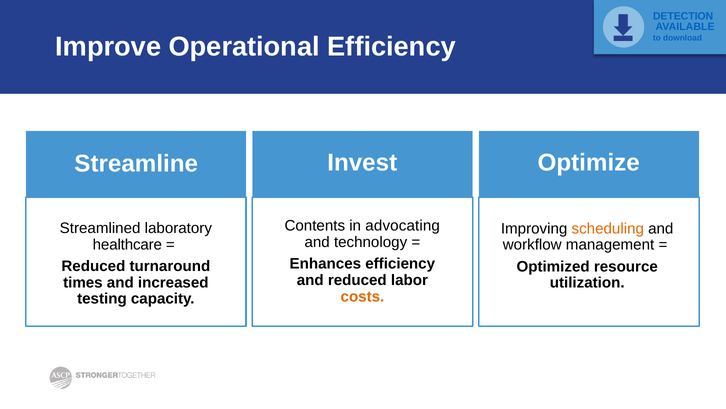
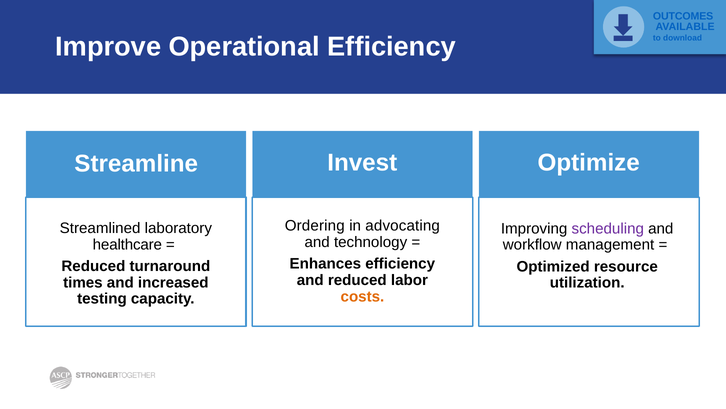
DETECTION: DETECTION -> OUTCOMES
Contents: Contents -> Ordering
scheduling colour: orange -> purple
